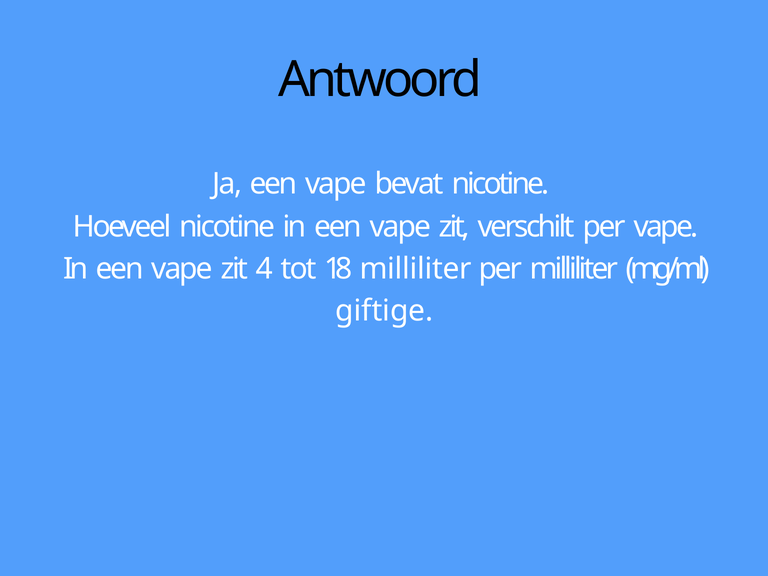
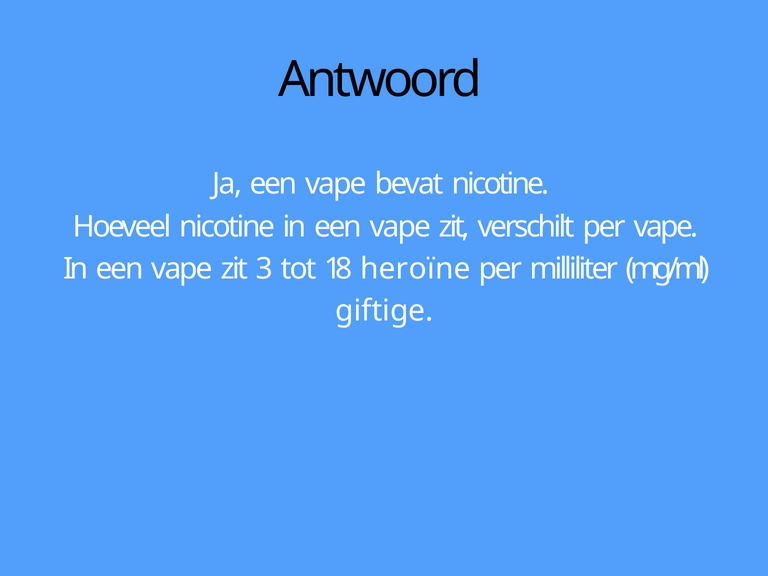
4: 4 -> 3
18 milliliter: milliliter -> heroïne
